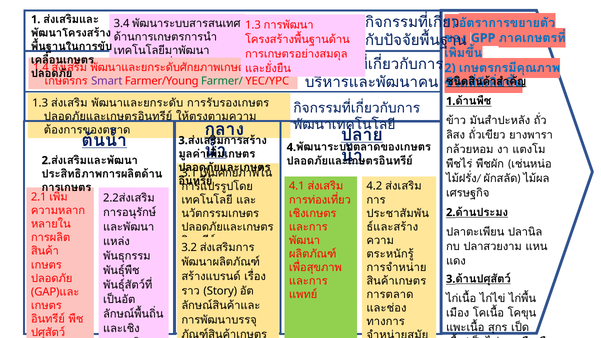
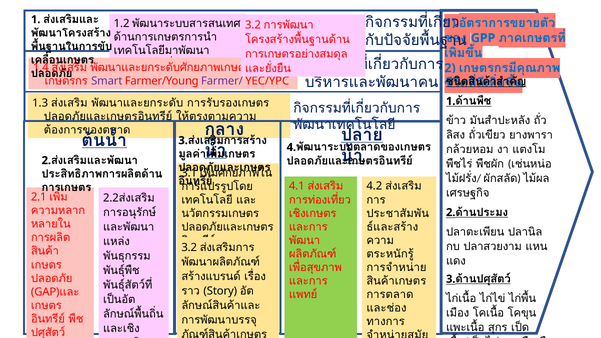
3.4: 3.4 -> 1.2
1.3 at (253, 25): 1.3 -> 3.2
Farmer/ colour: green -> purple
